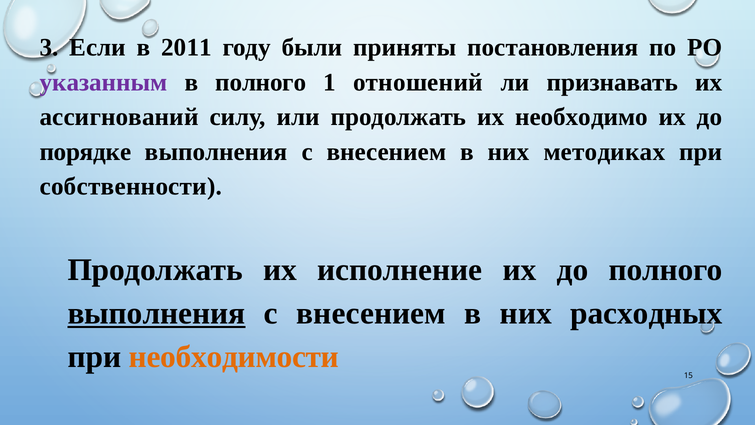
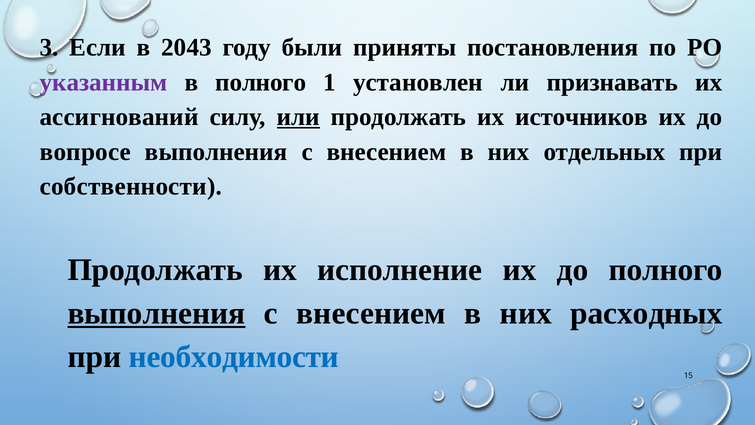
2011: 2011 -> 2043
отношений: отношений -> установлен
или underline: none -> present
необходимо: необходимо -> источников
порядке: порядке -> вопросе
методиках: методиках -> отдельных
необходимости colour: orange -> blue
